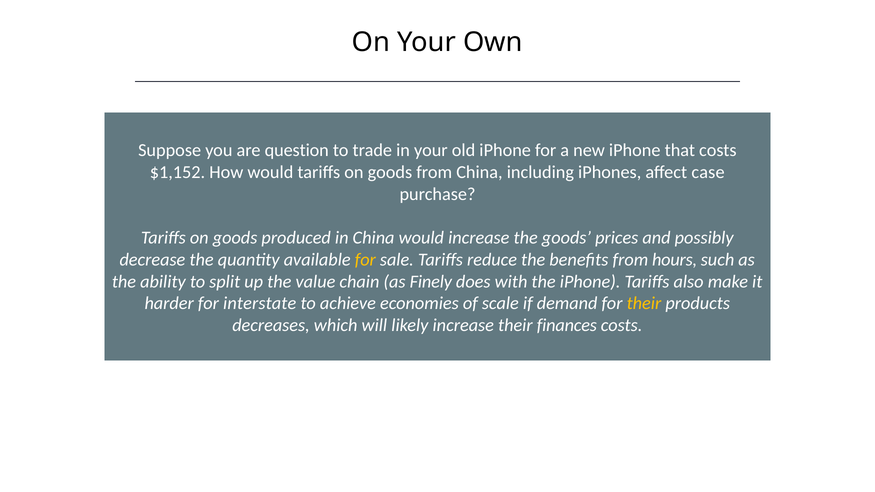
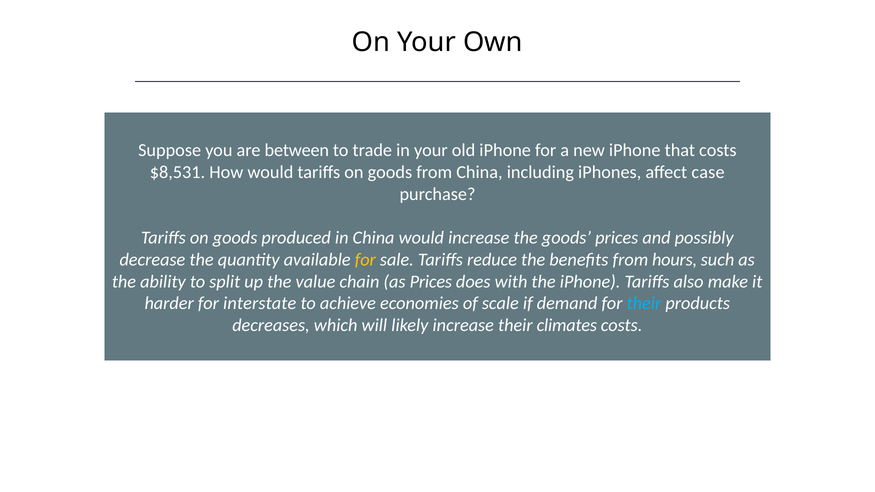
question: question -> between
$1,152: $1,152 -> $8,531
as Finely: Finely -> Prices
their at (644, 304) colour: yellow -> light blue
finances: finances -> climates
